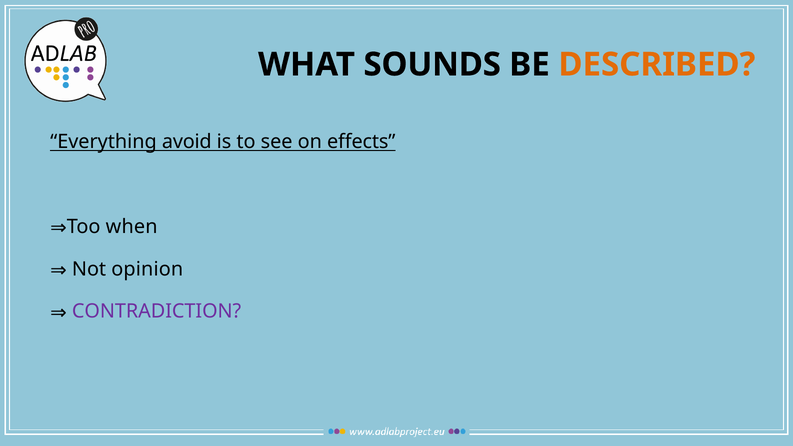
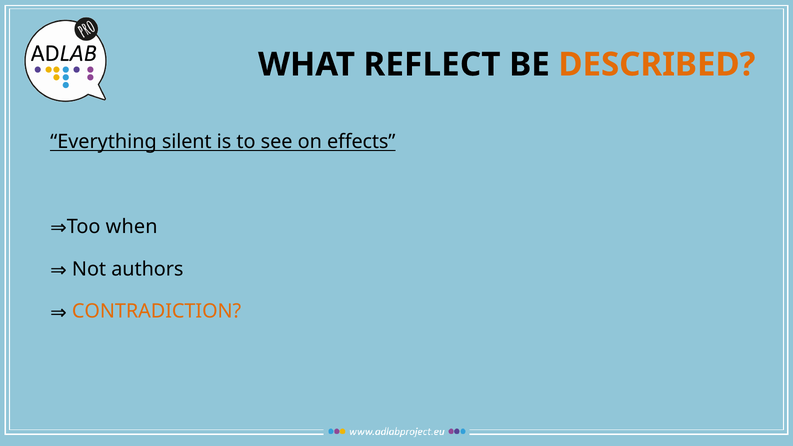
SOUNDS: SOUNDS -> REFLECT
avoid: avoid -> silent
opinion: opinion -> authors
CONTRADICTION colour: purple -> orange
